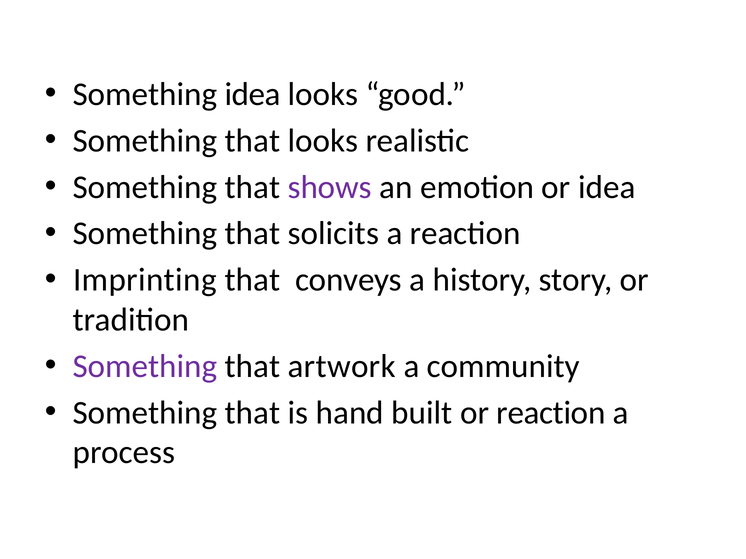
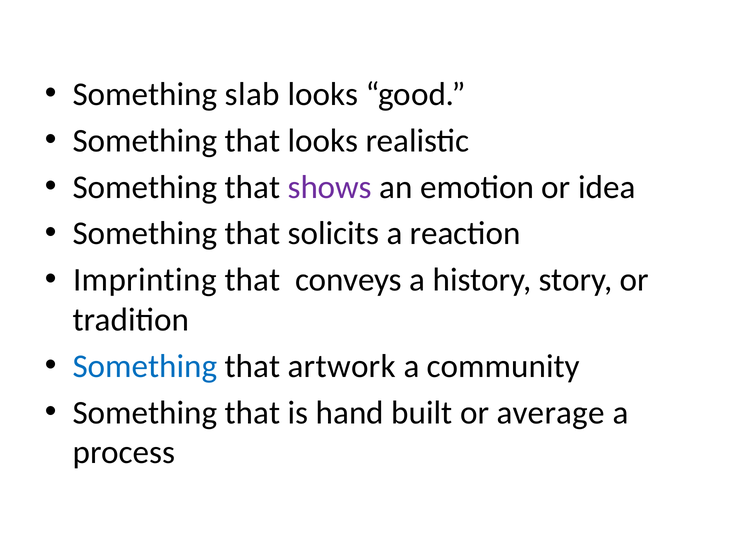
Something idea: idea -> slab
Something at (145, 366) colour: purple -> blue
or reaction: reaction -> average
